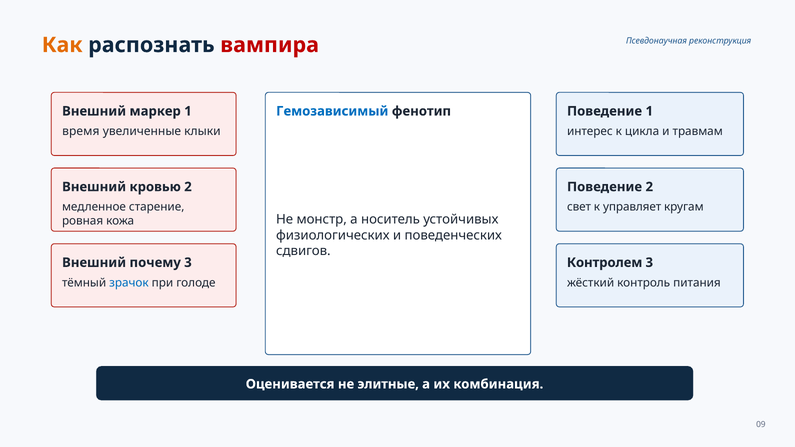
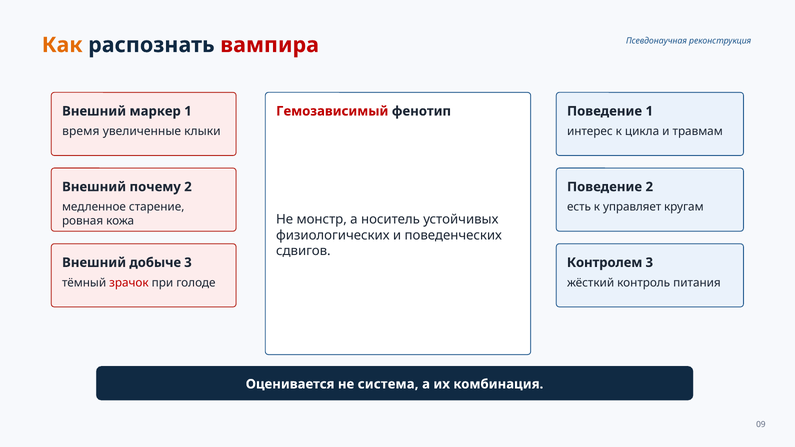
Гемозависимый colour: blue -> red
кровью: кровью -> почему
свет: свет -> есть
почему: почему -> добыче
зрачок colour: blue -> red
элитные: элитные -> система
